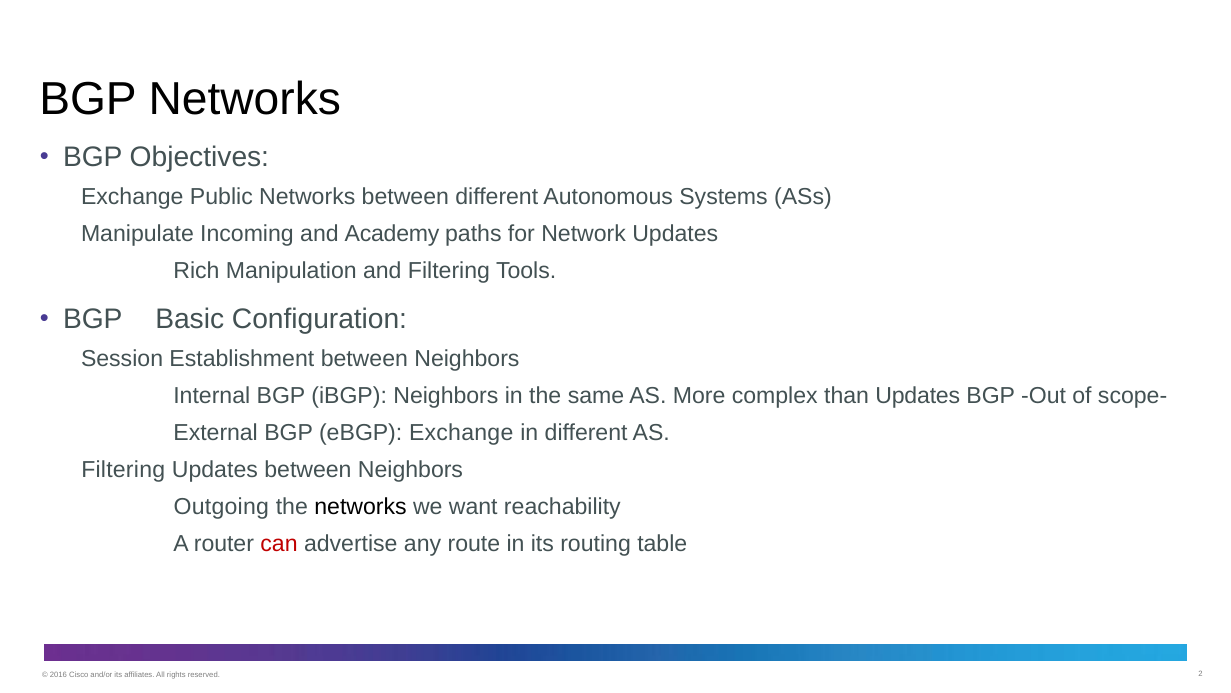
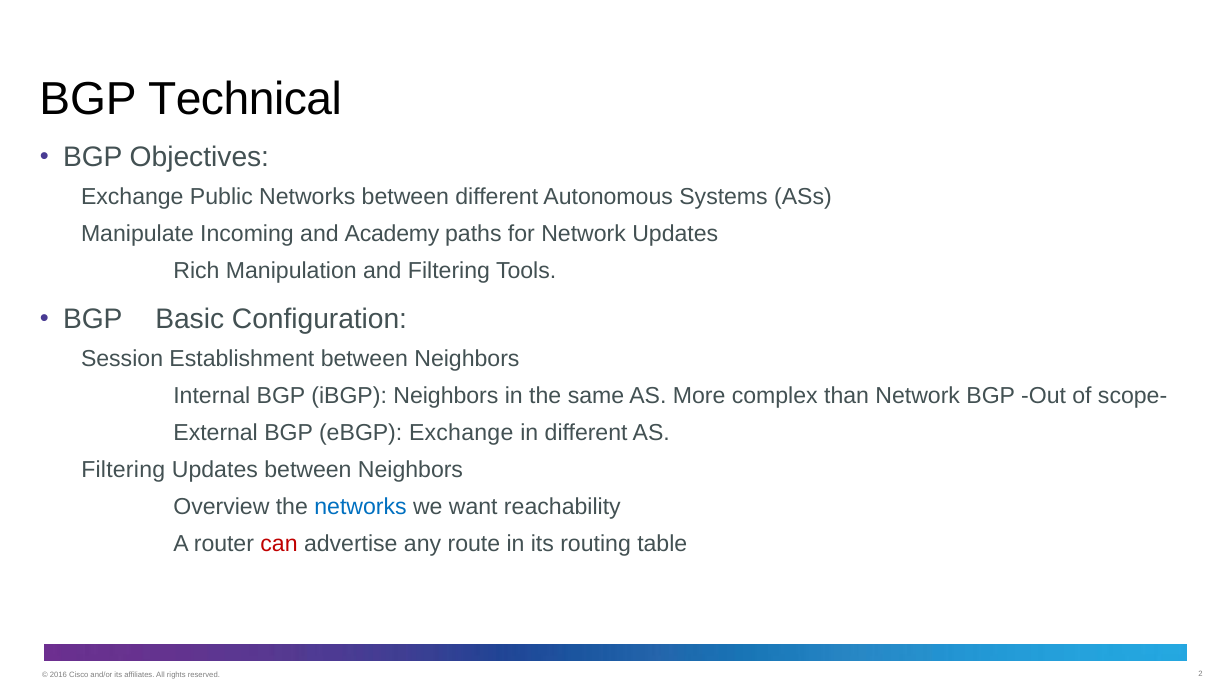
BGP Networks: Networks -> Technical
than Updates: Updates -> Network
Outgoing: Outgoing -> Overview
networks at (360, 507) colour: black -> blue
